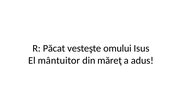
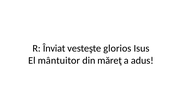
Păcat: Păcat -> Înviat
omului: omului -> glorios
